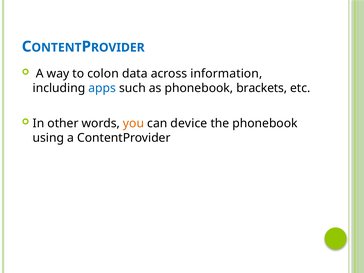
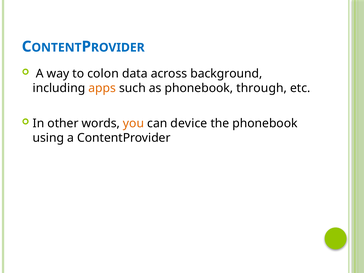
information: information -> background
apps colour: blue -> orange
brackets: brackets -> through
